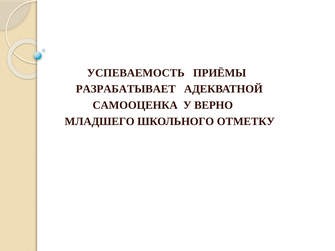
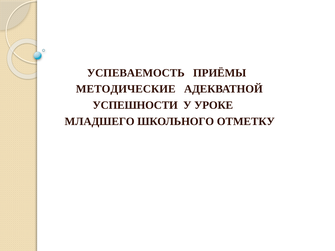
РАЗРАБАТЫВАЕТ: РАЗРАБАТЫВАЕТ -> МЕТОДИЧЕСКИЕ
САМООЦЕНКА: САМООЦЕНКА -> УСПЕШНОСТИ
ВЕРНО: ВЕРНО -> УРОКЕ
